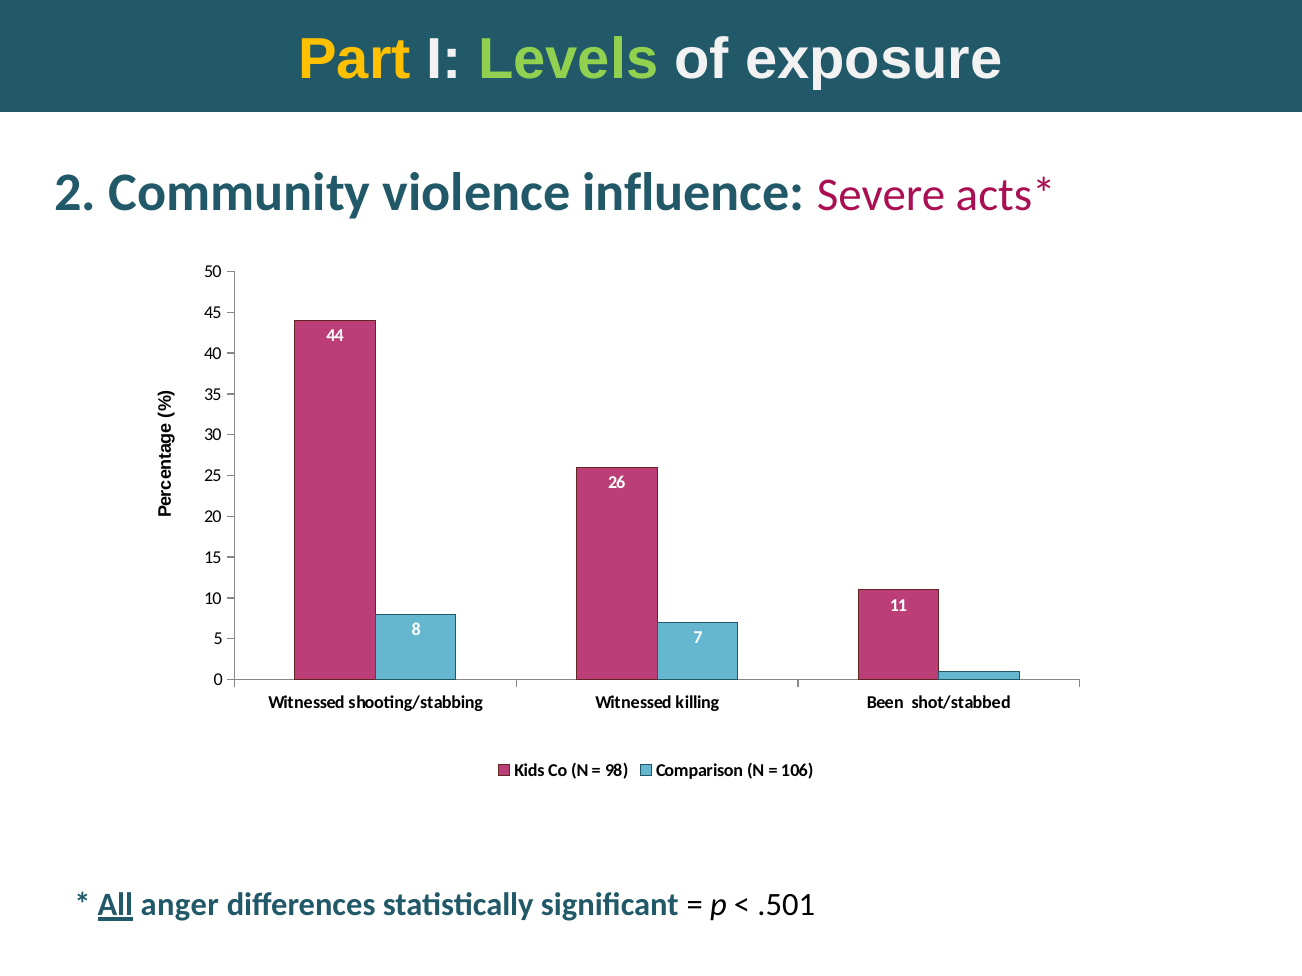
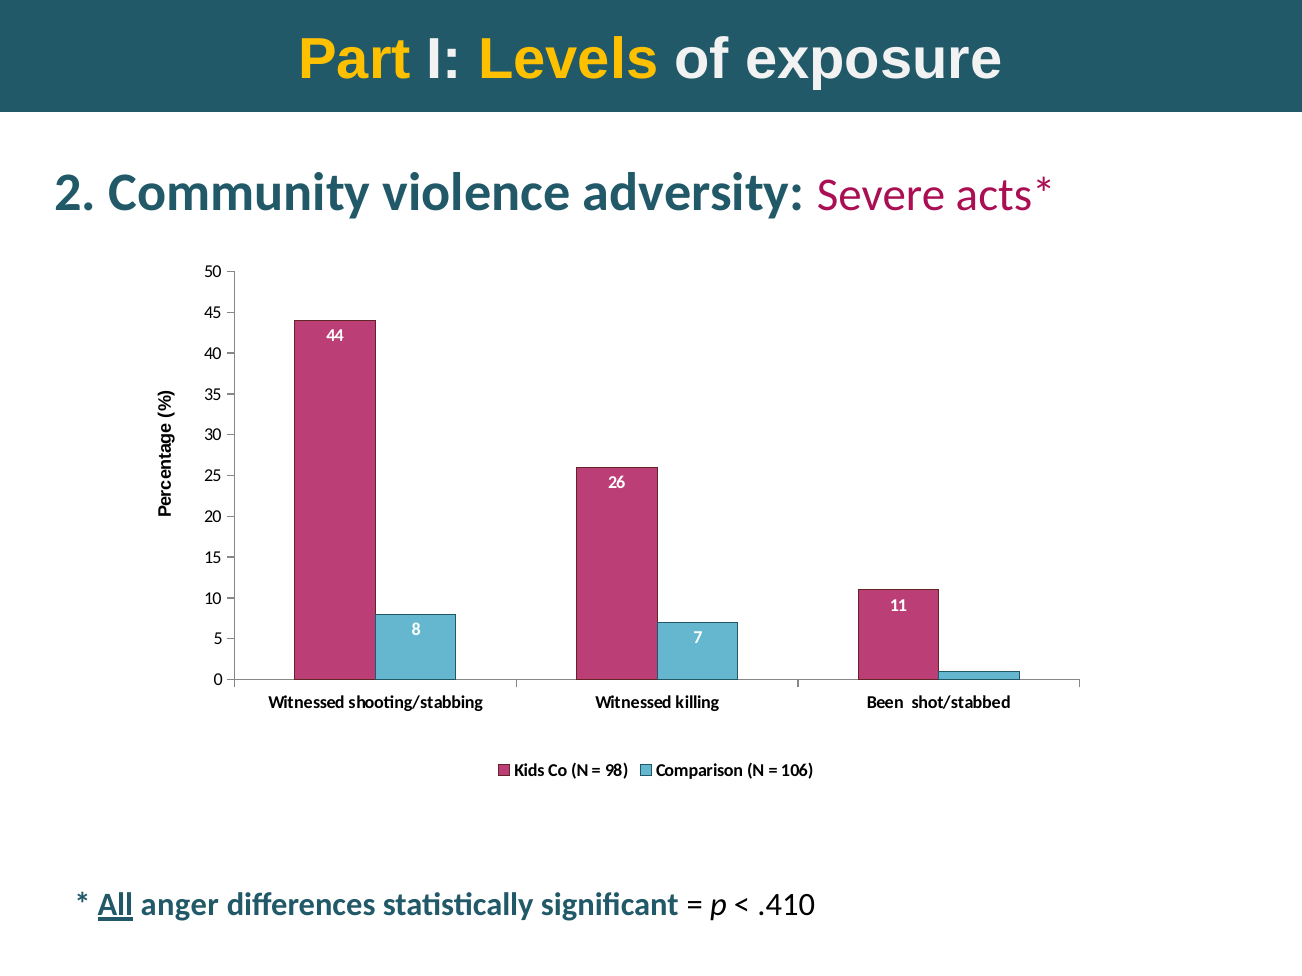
Levels colour: light green -> yellow
influence: influence -> adversity
.501: .501 -> .410
